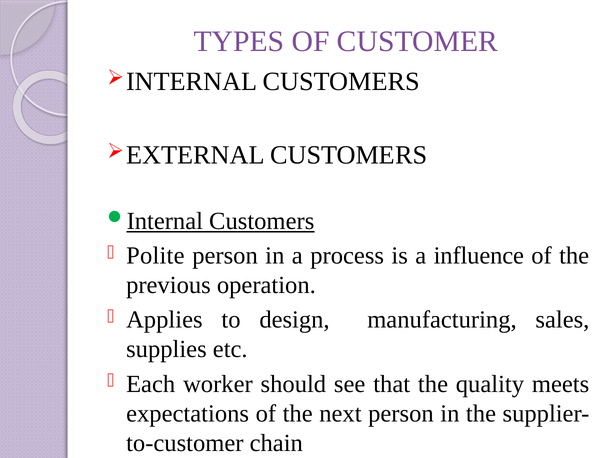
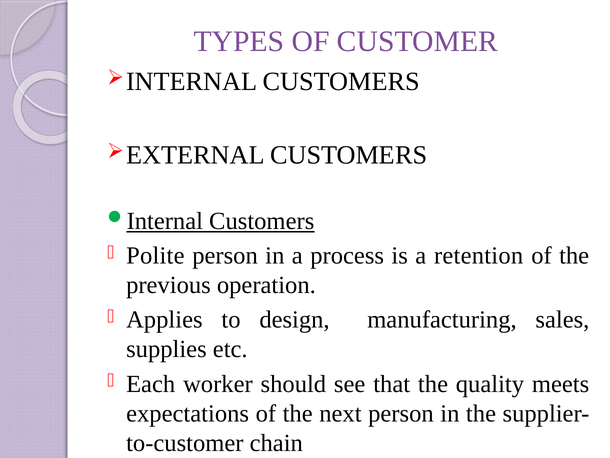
influence: influence -> retention
